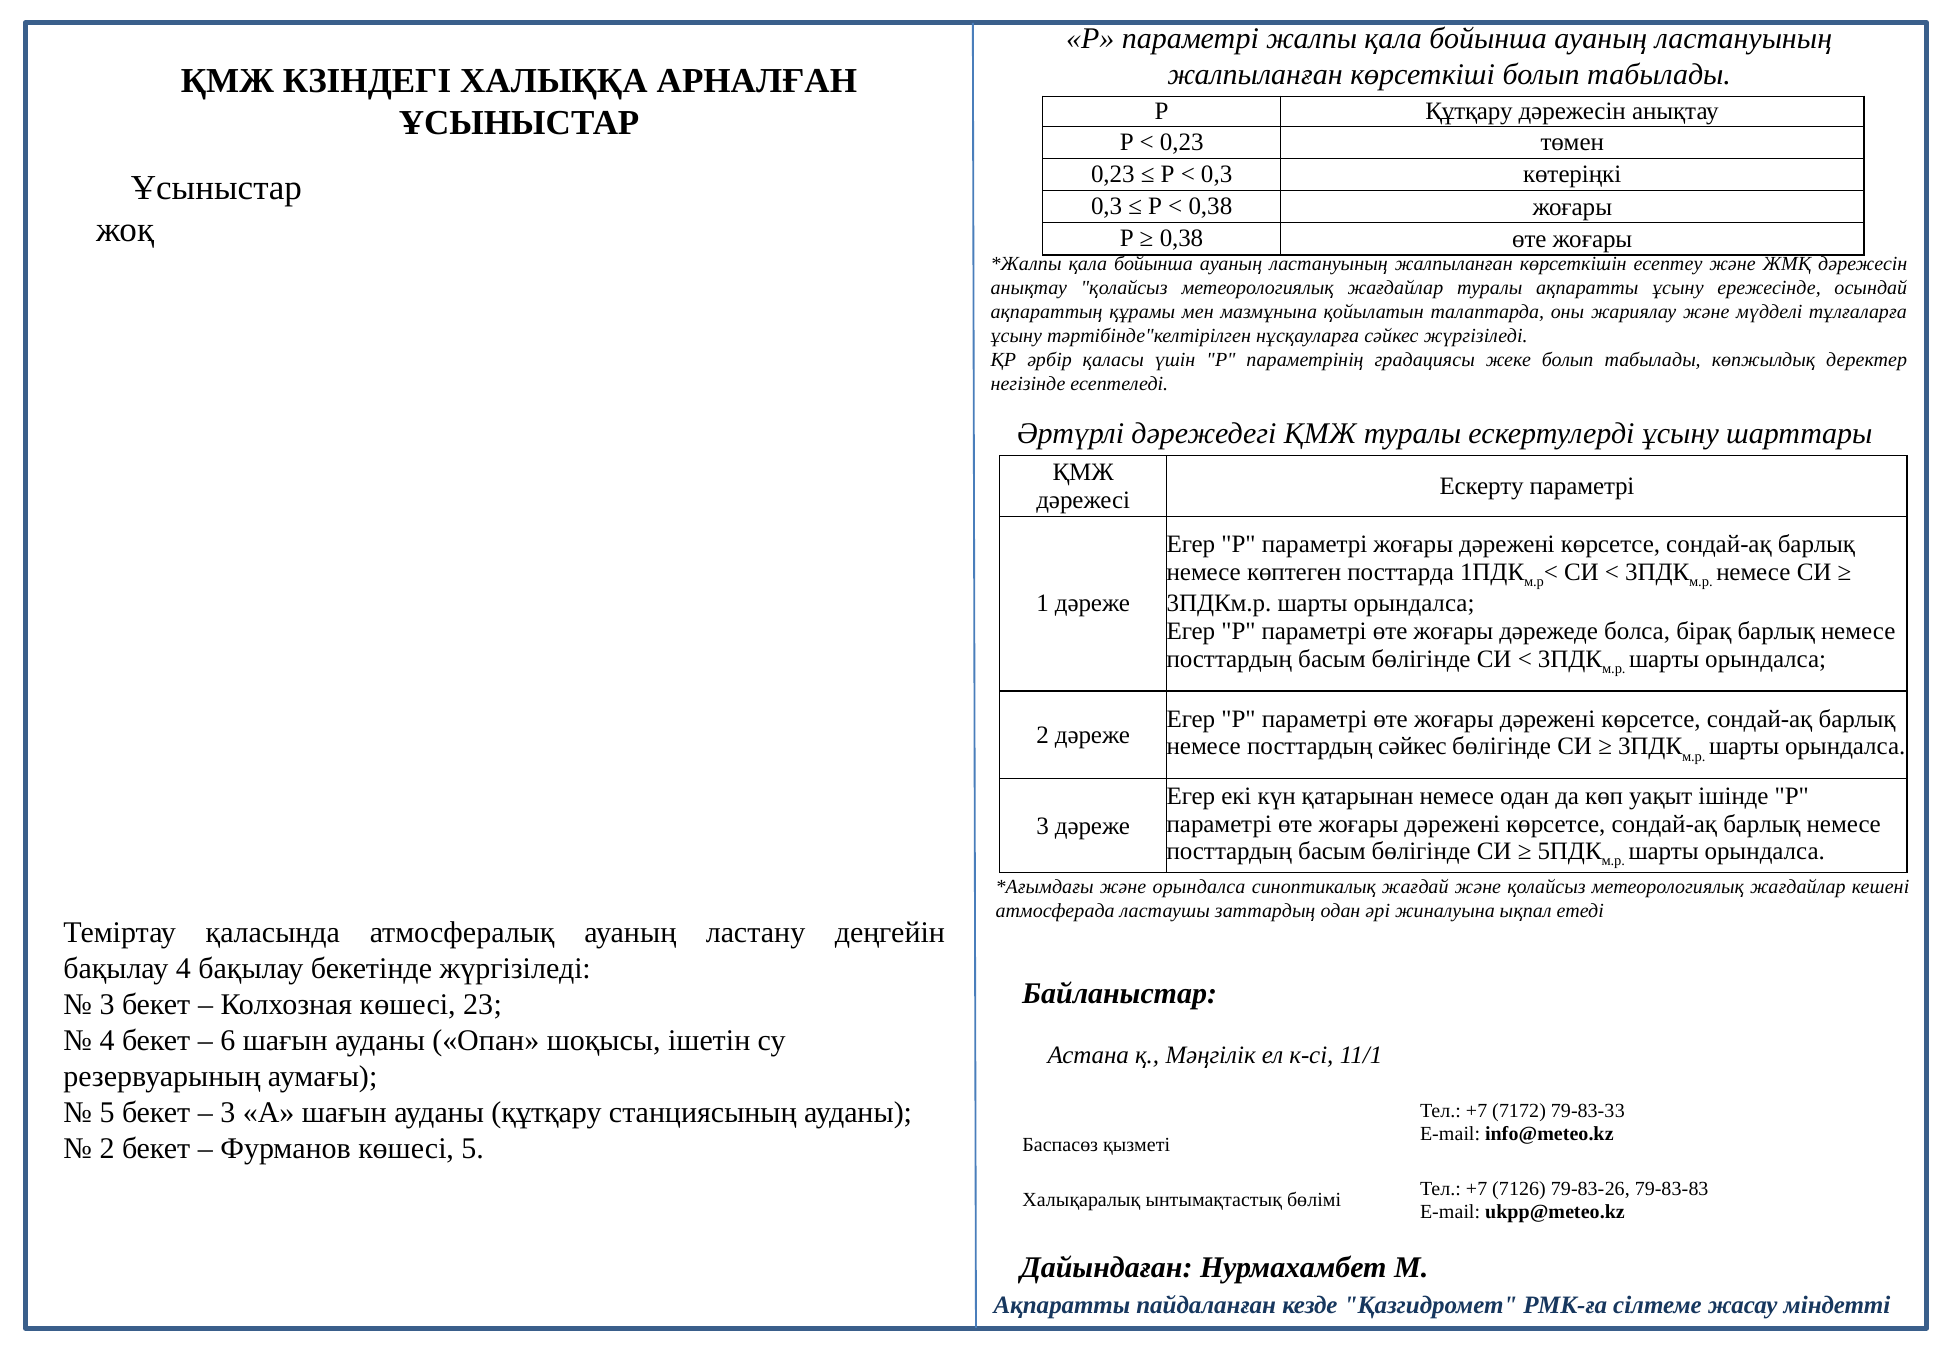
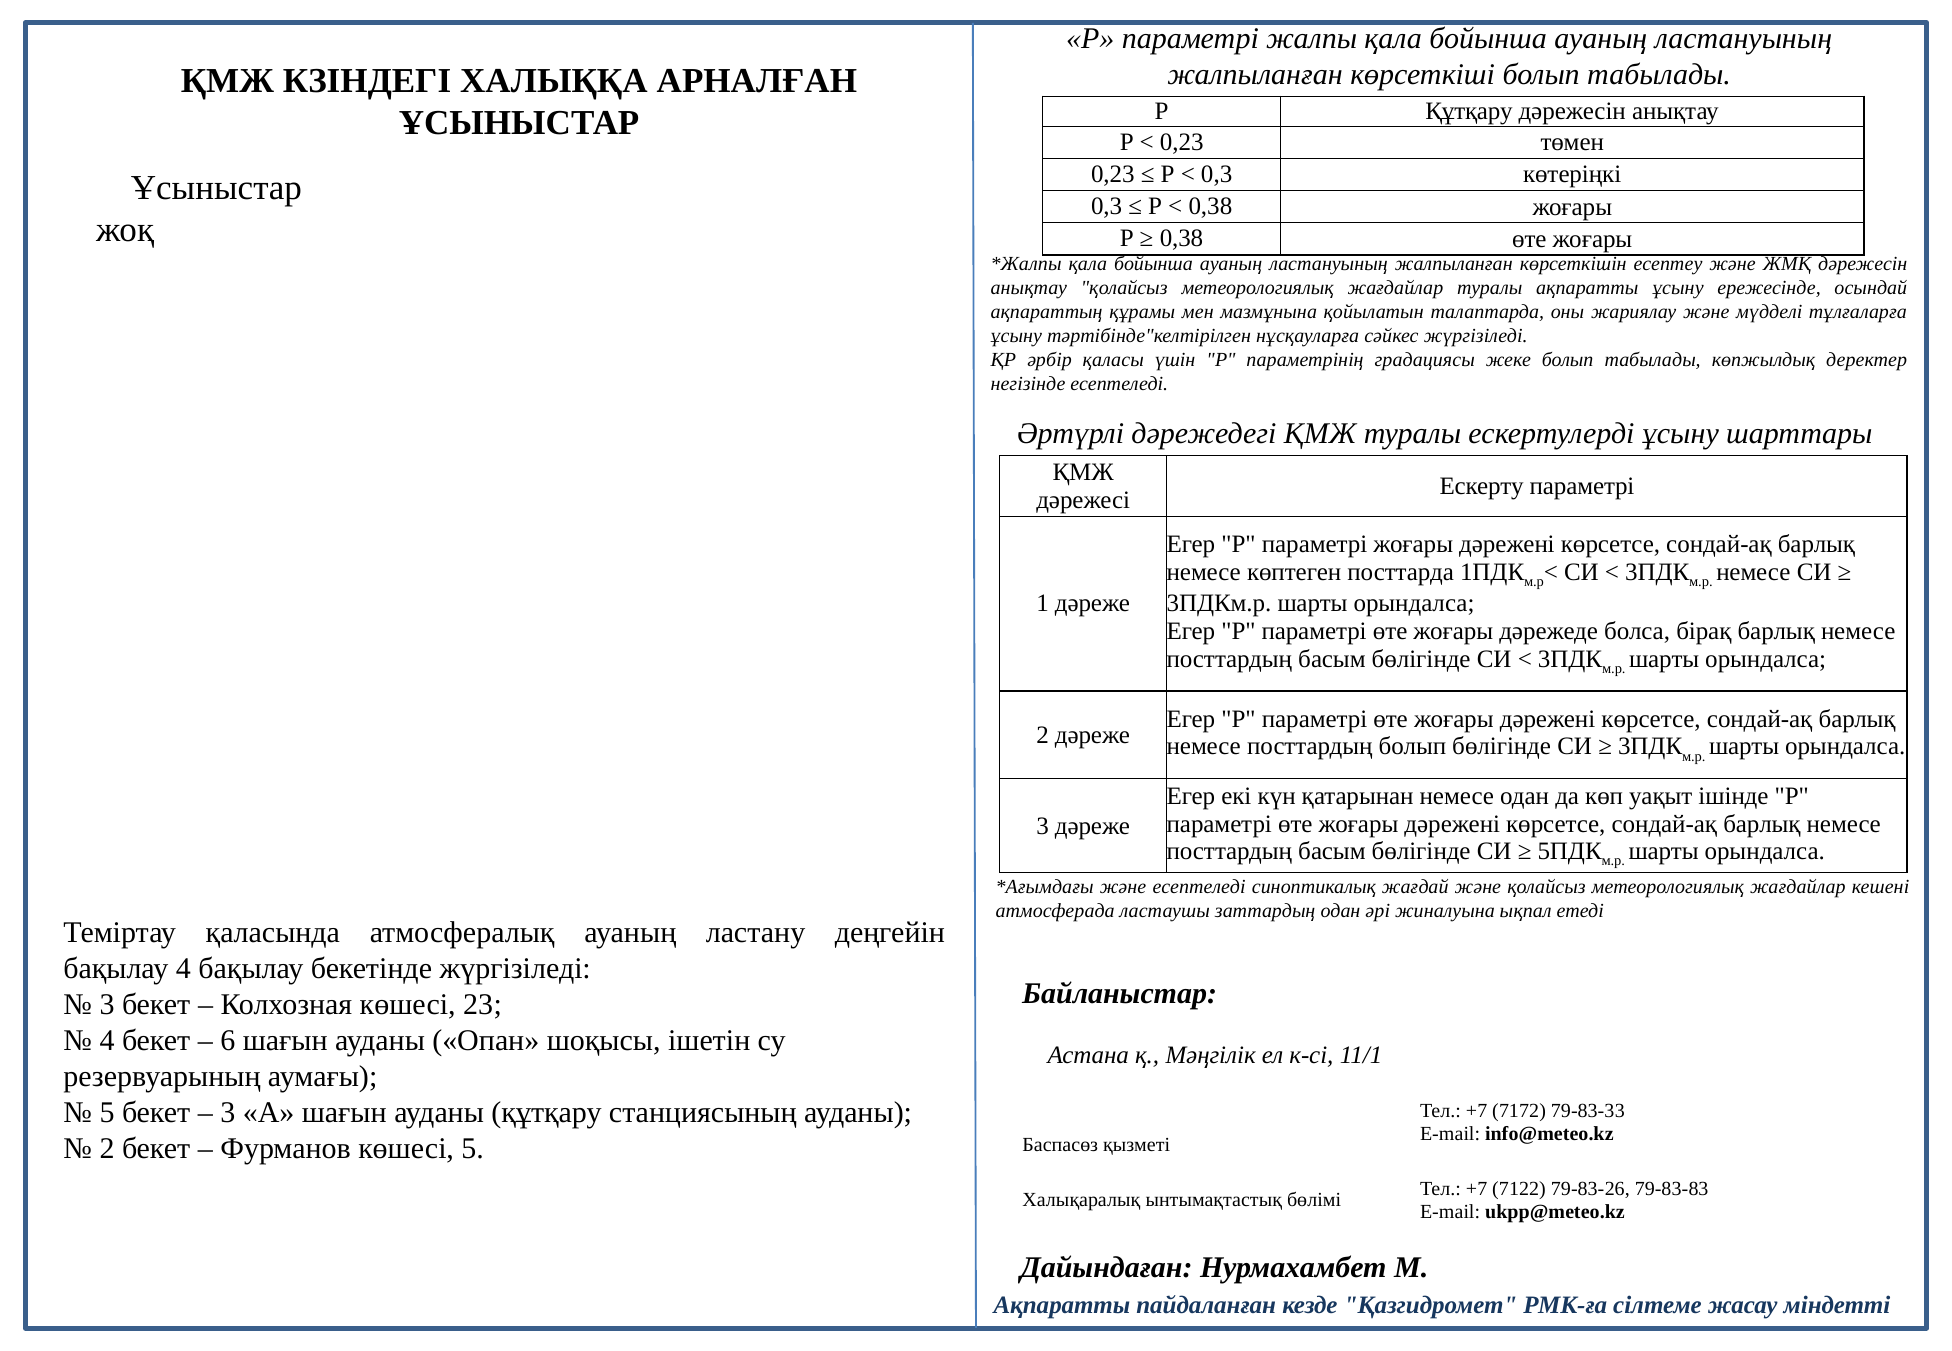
посттардың сәйкес: сәйкес -> болып
және орындалса: орындалса -> есептеледі
7126: 7126 -> 7122
